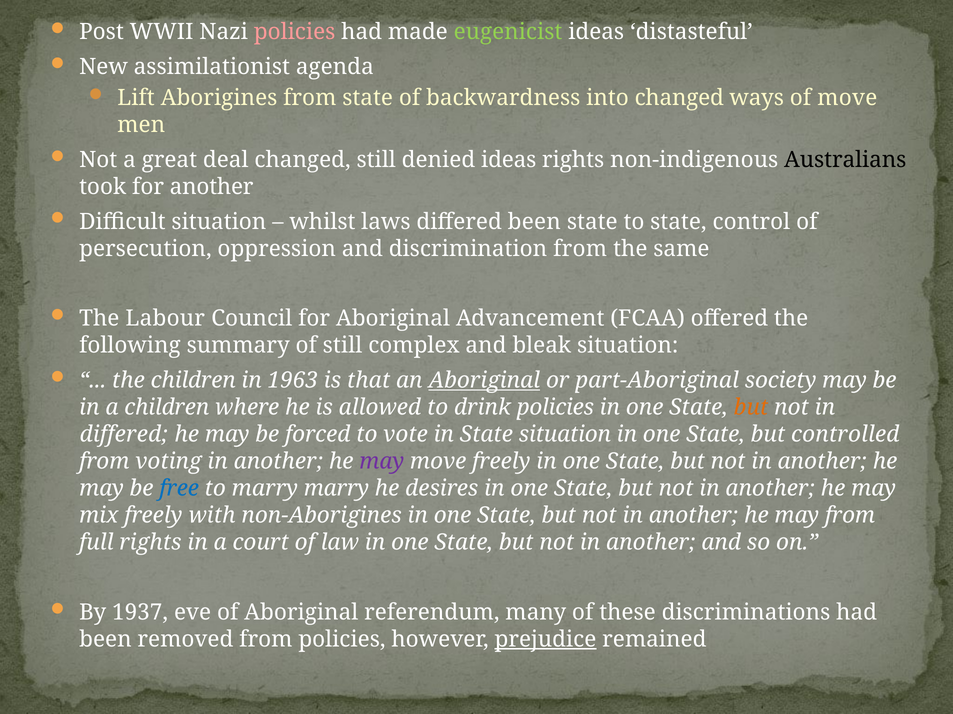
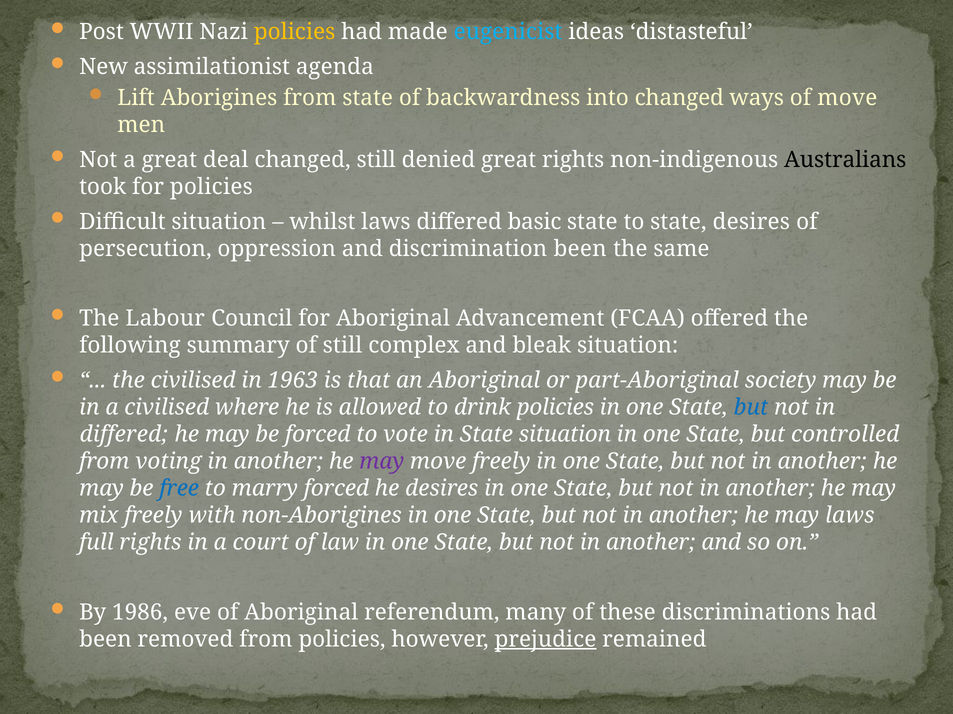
policies at (295, 32) colour: pink -> yellow
eugenicist colour: light green -> light blue
denied ideas: ideas -> great
for another: another -> policies
differed been: been -> basic
state control: control -> desires
discrimination from: from -> been
the children: children -> civilised
Aboriginal at (484, 381) underline: present -> none
a children: children -> civilised
but at (751, 408) colour: orange -> blue
marry marry: marry -> forced
may from: from -> laws
1937: 1937 -> 1986
